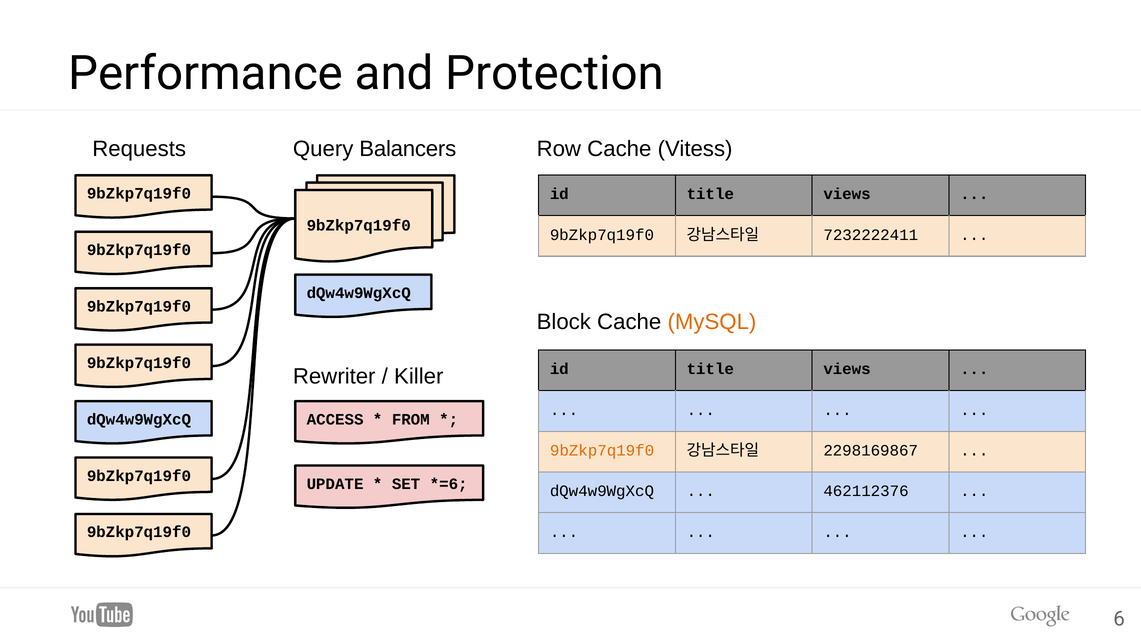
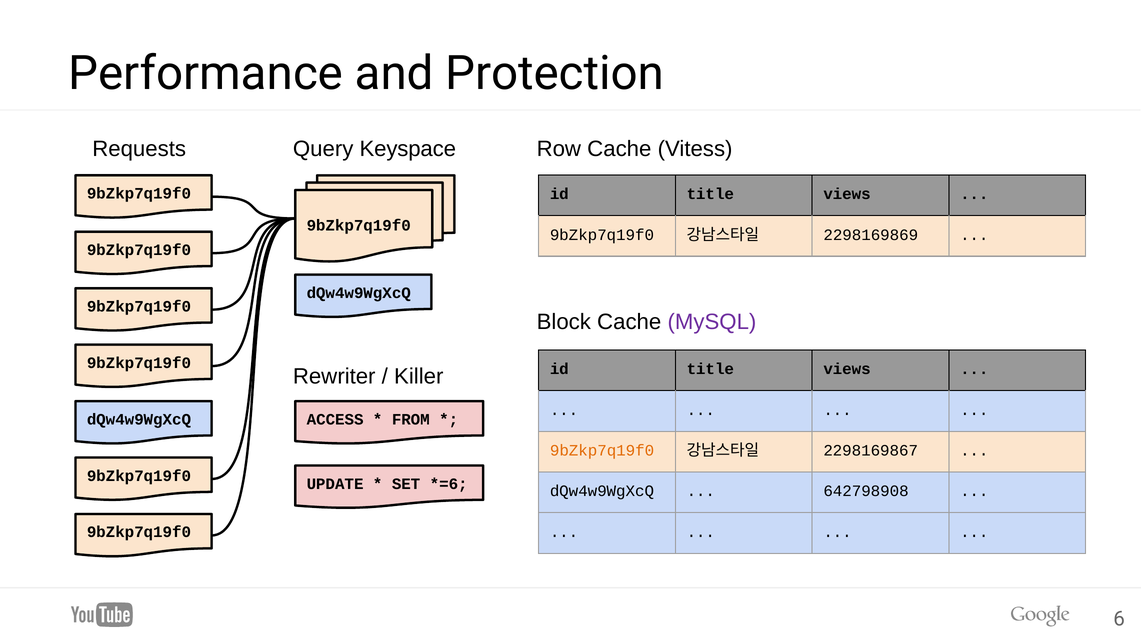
Balancers: Balancers -> Keyspace
7232222411: 7232222411 -> 2298169869
MySQL colour: orange -> purple
462112376: 462112376 -> 642798908
